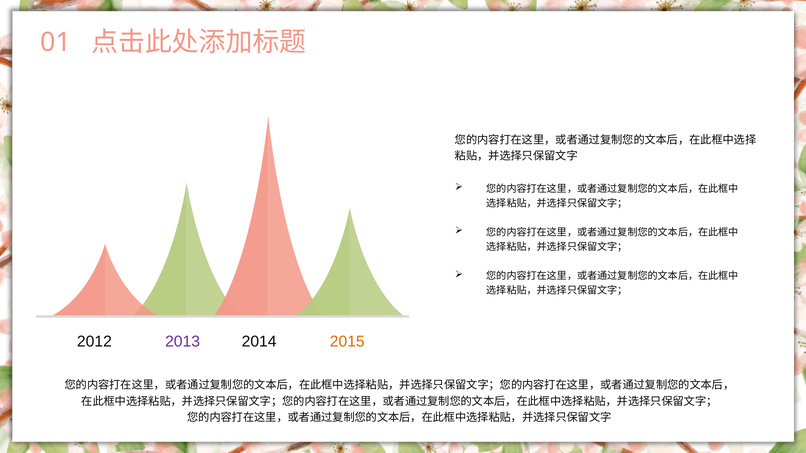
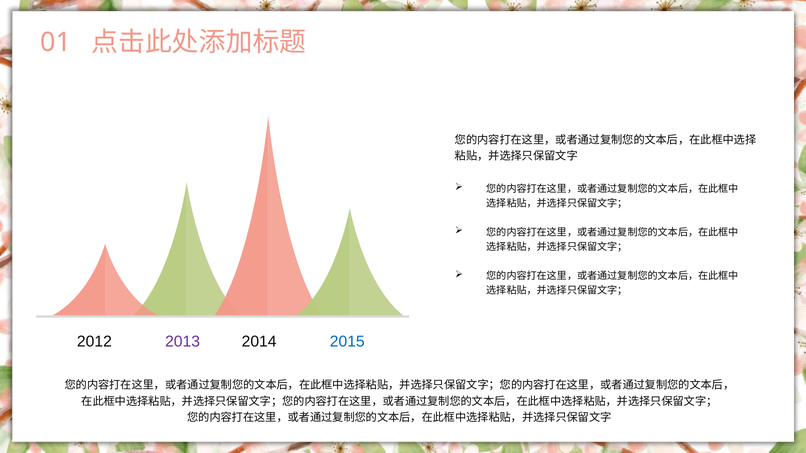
2015 colour: orange -> blue
